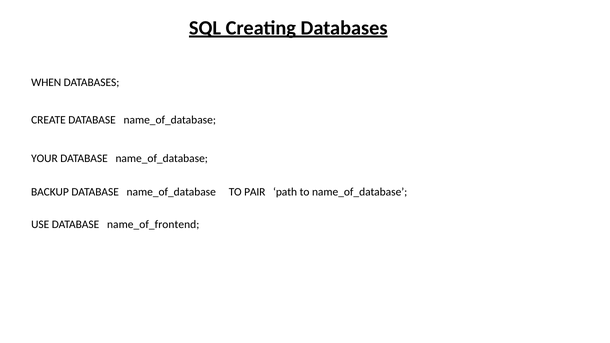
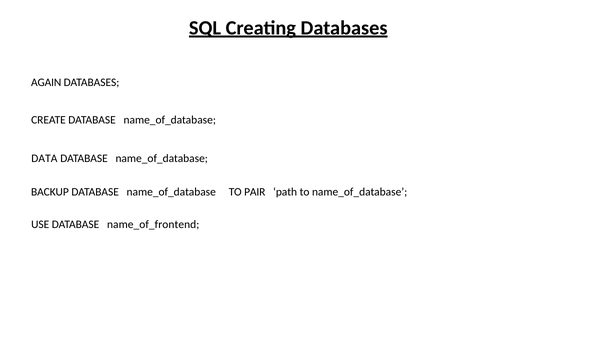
WHEN: WHEN -> AGAIN
YOUR: YOUR -> DATA
